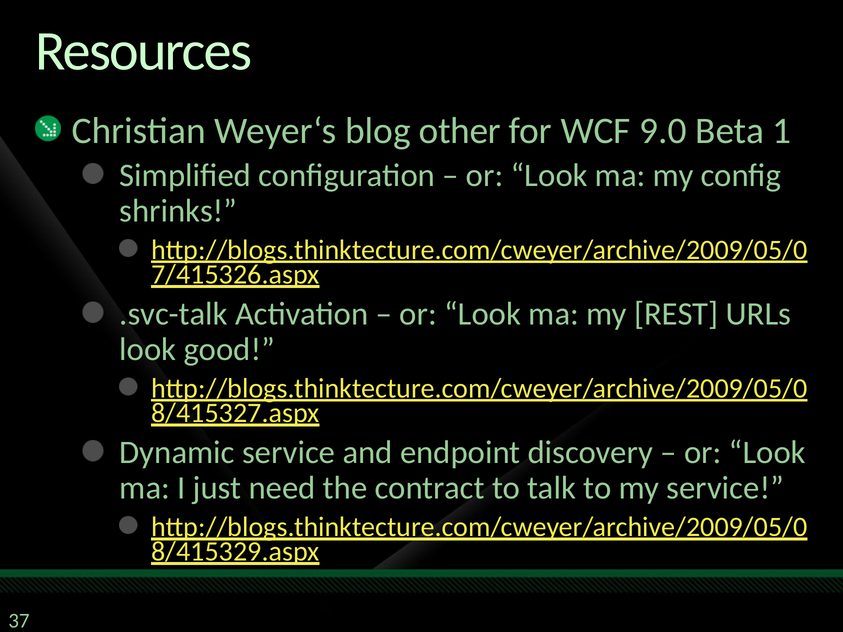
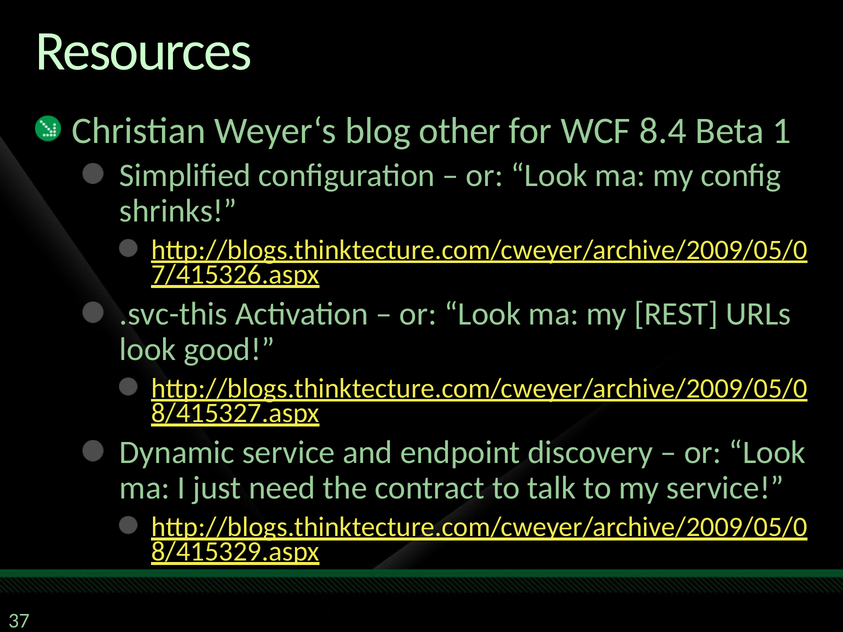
9.0: 9.0 -> 8.4
.svc-talk: .svc-talk -> .svc-this
